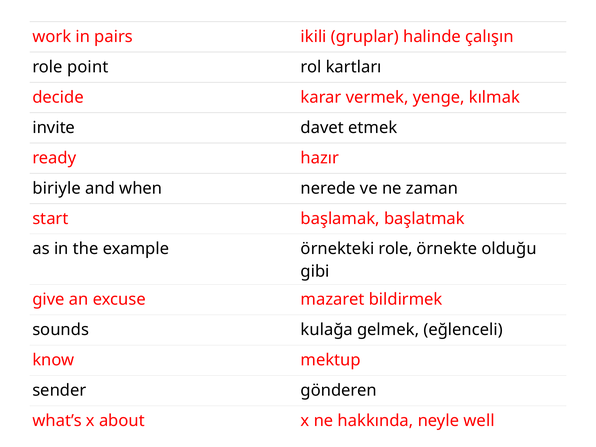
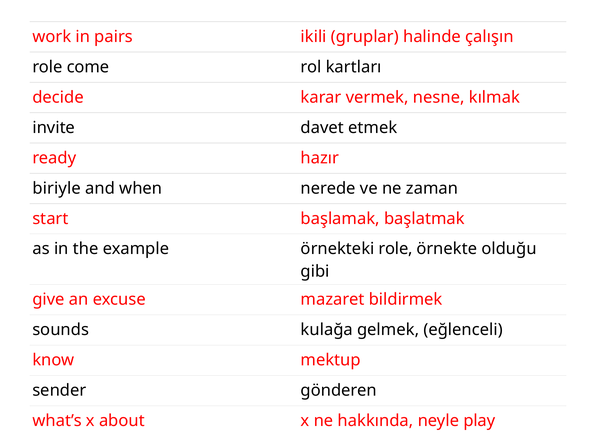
point: point -> come
yenge: yenge -> nesne
well: well -> play
